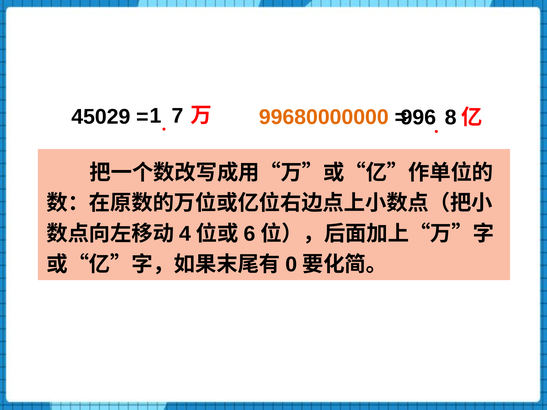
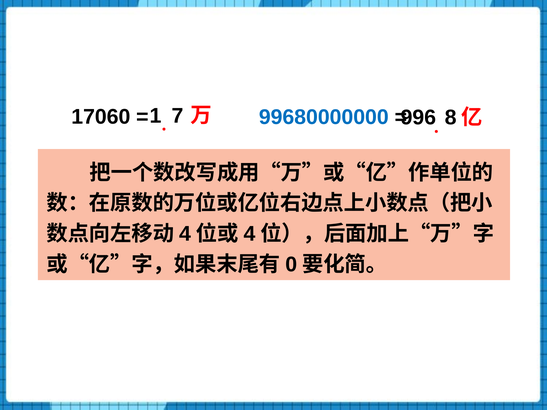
45029: 45029 -> 17060
99680000000 colour: orange -> blue
6 at (249, 234): 6 -> 4
